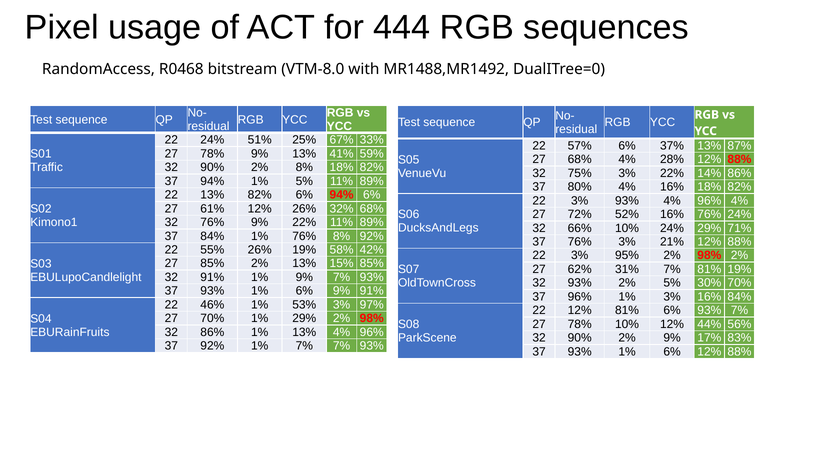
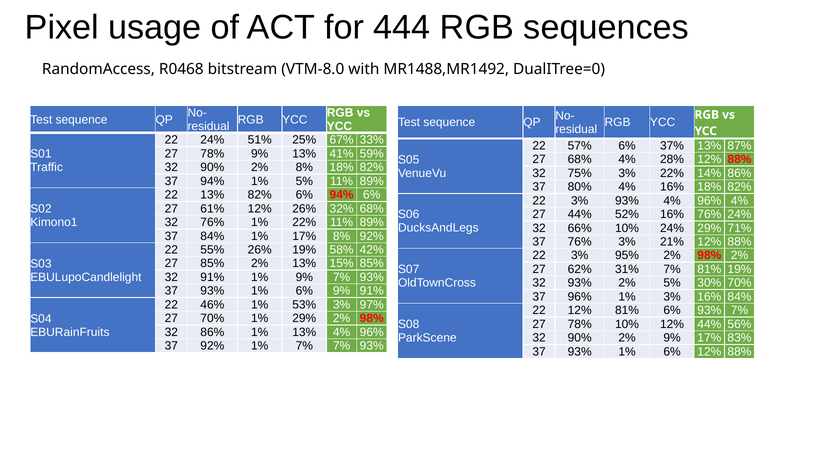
27 72%: 72% -> 44%
76% 9%: 9% -> 1%
1% 76%: 76% -> 17%
